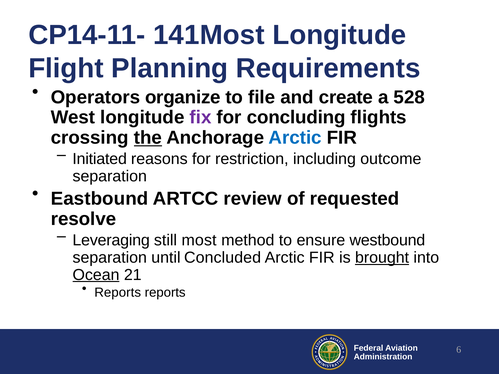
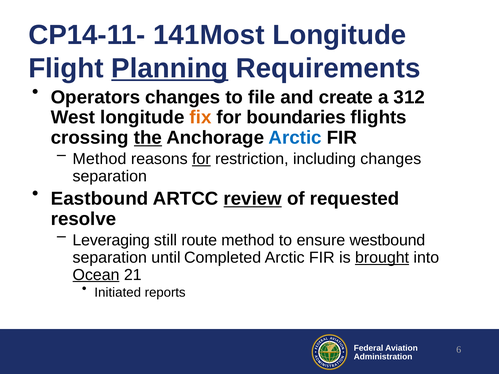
Planning underline: none -> present
Operators organize: organize -> changes
528: 528 -> 312
fix colour: purple -> orange
concluding: concluding -> boundaries
Initiated at (100, 159): Initiated -> Method
for at (201, 159) underline: none -> present
including outcome: outcome -> changes
review underline: none -> present
most: most -> route
Concluded: Concluded -> Completed
Reports at (118, 293): Reports -> Initiated
